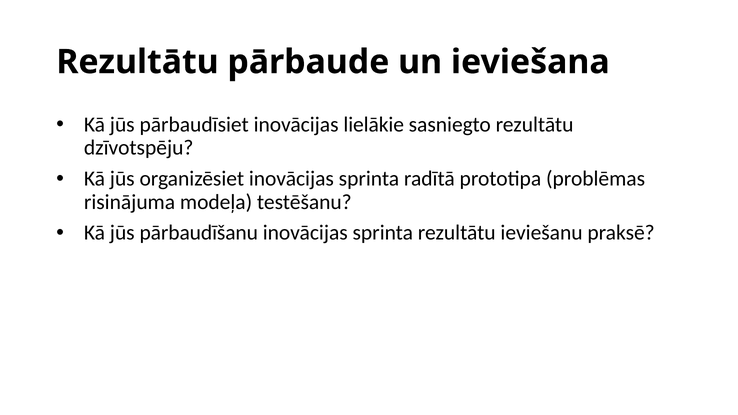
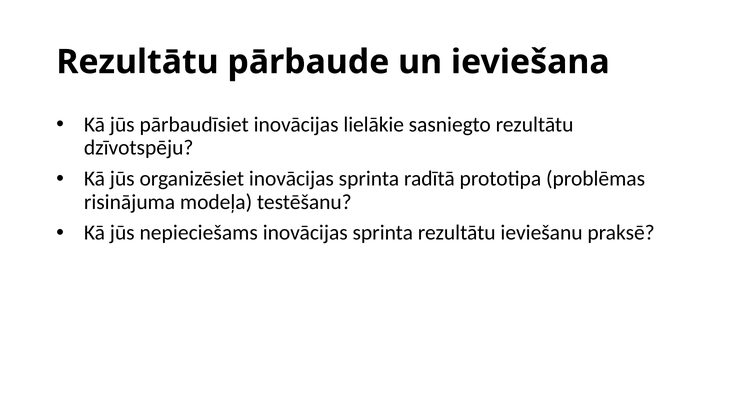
pārbaudīšanu: pārbaudīšanu -> nepieciešams
